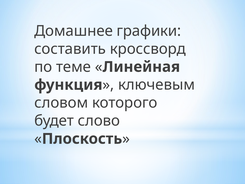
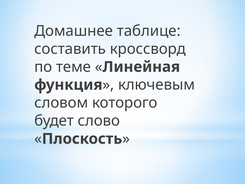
графики: графики -> таблице
